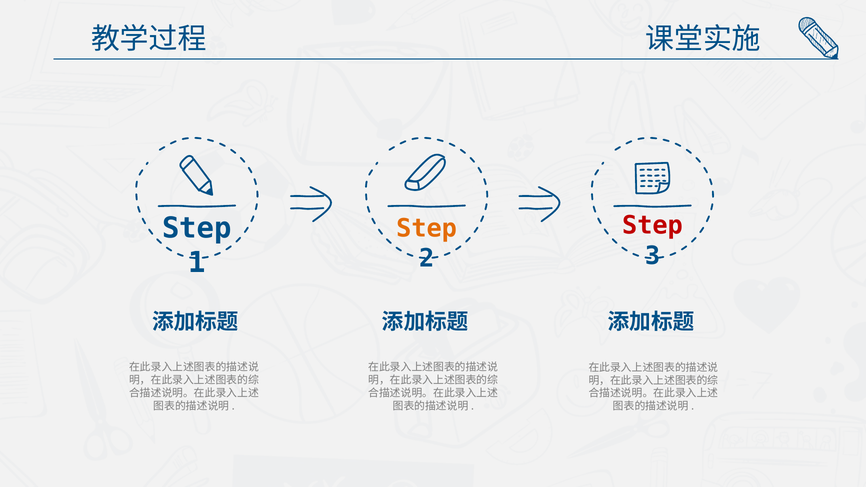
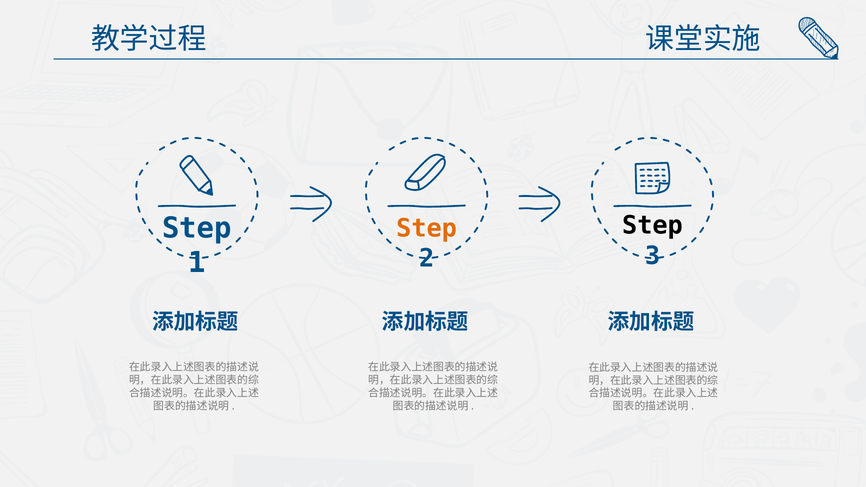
Step at (652, 226) colour: red -> black
